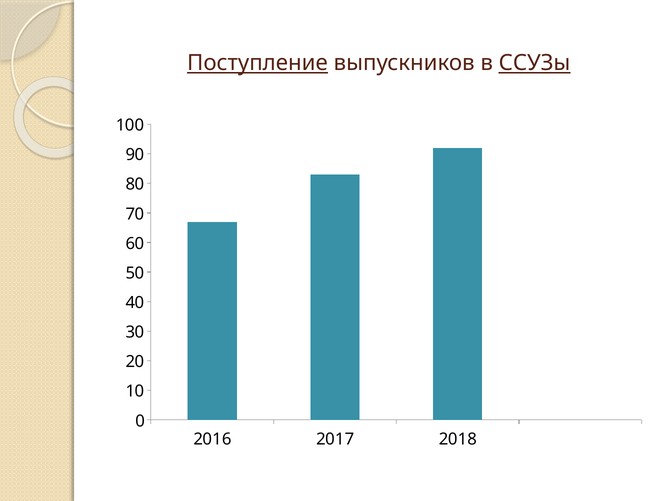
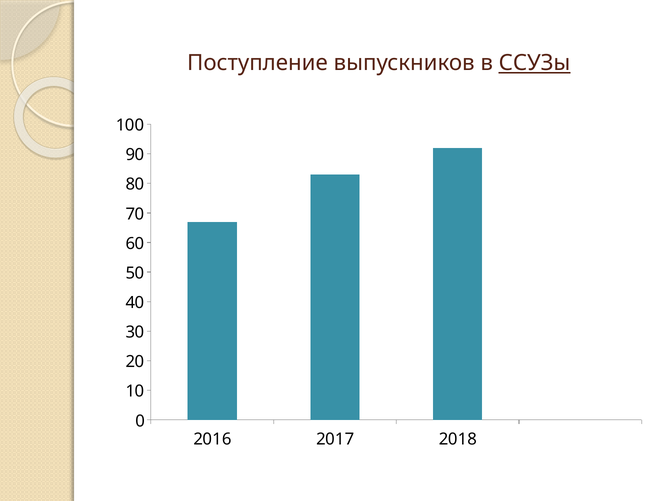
Поступление underline: present -> none
